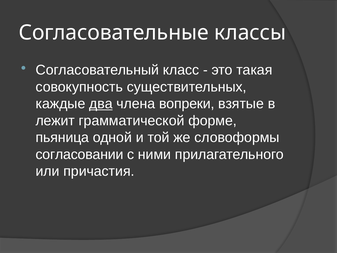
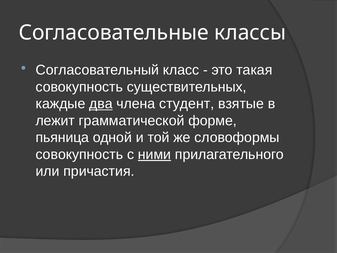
вопреки: вопреки -> студент
согласовании at (79, 154): согласовании -> совокупность
ними underline: none -> present
